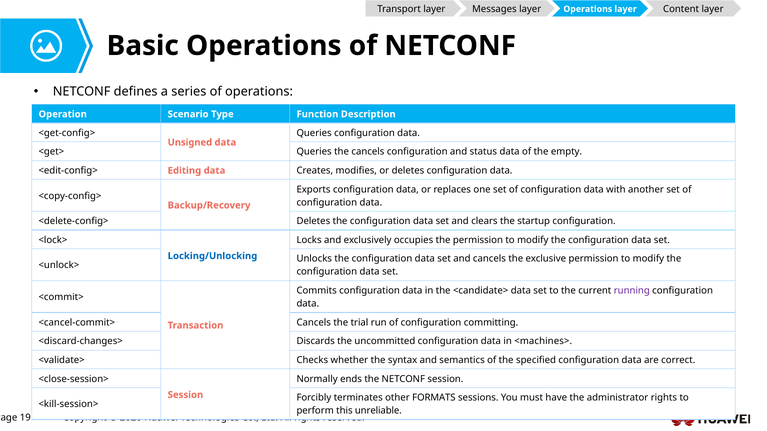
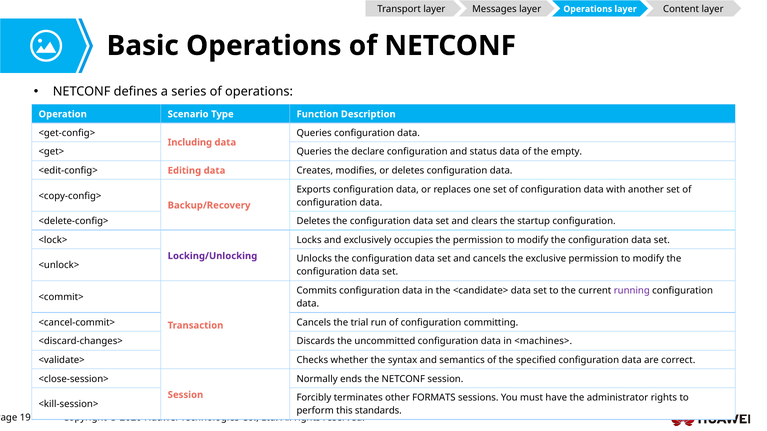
Unsigned: Unsigned -> Including
the cancels: cancels -> declare
Locking/Unlocking colour: blue -> purple
unreliable: unreliable -> standards
